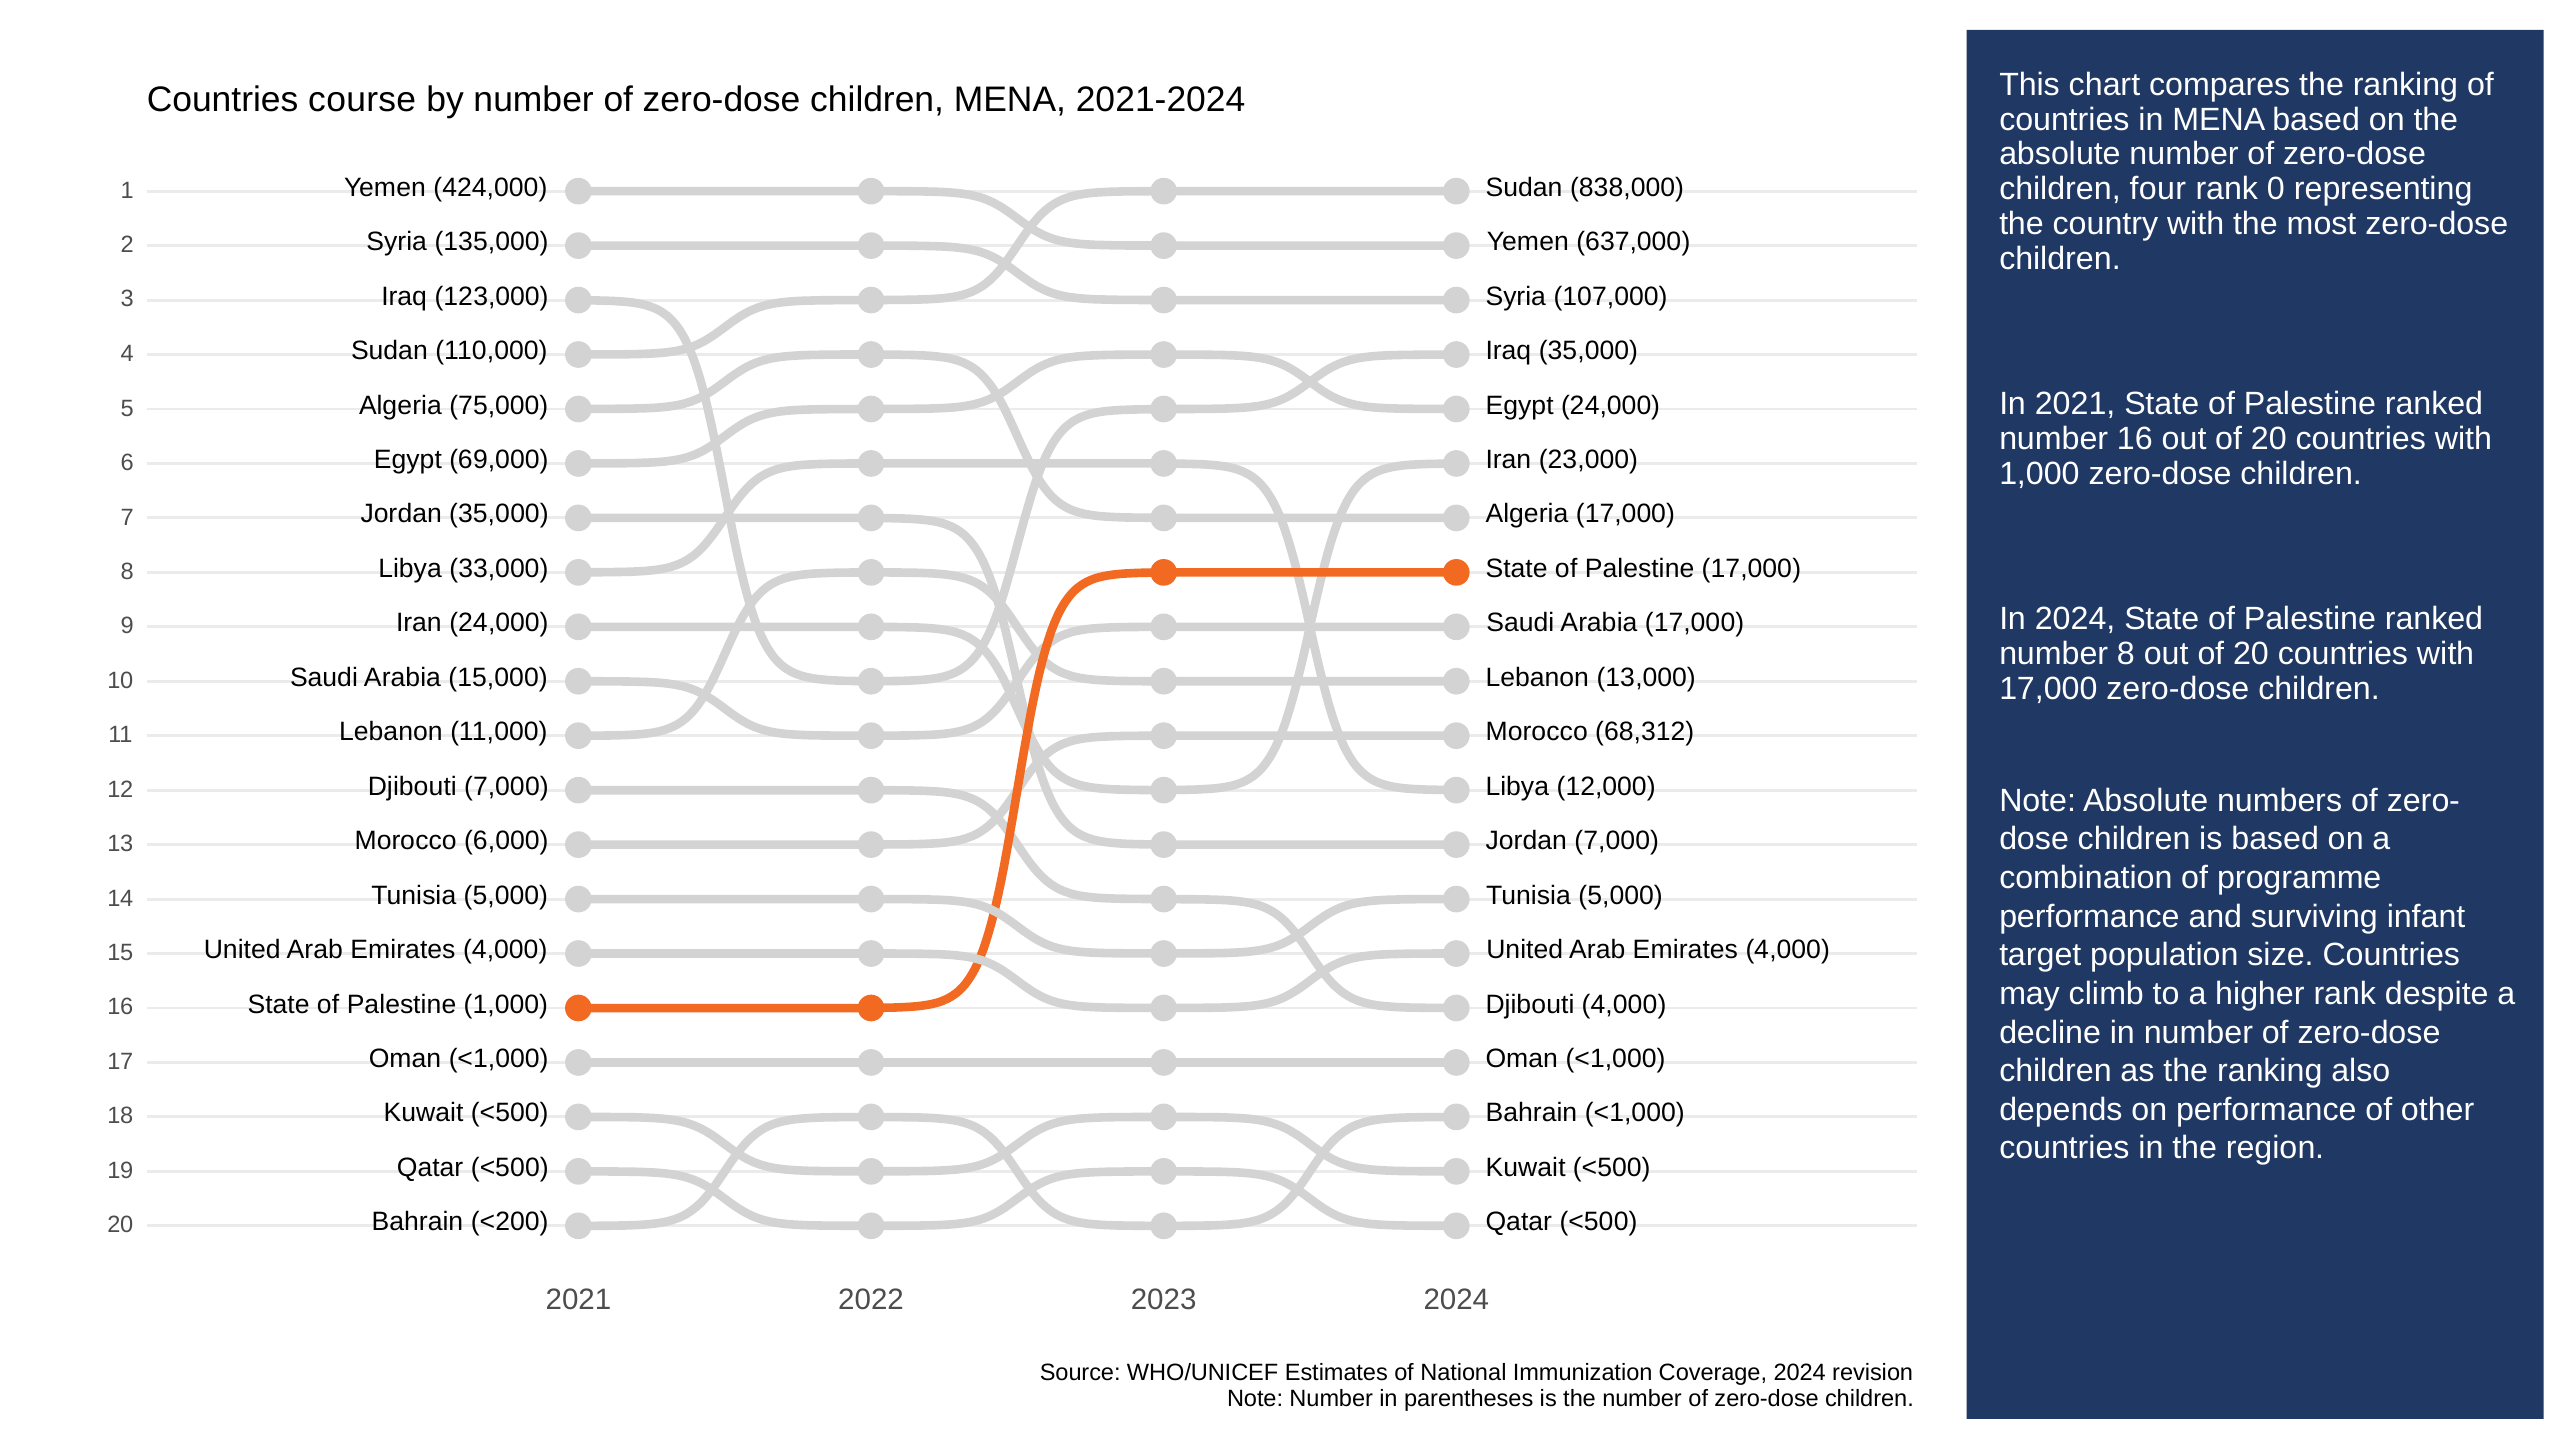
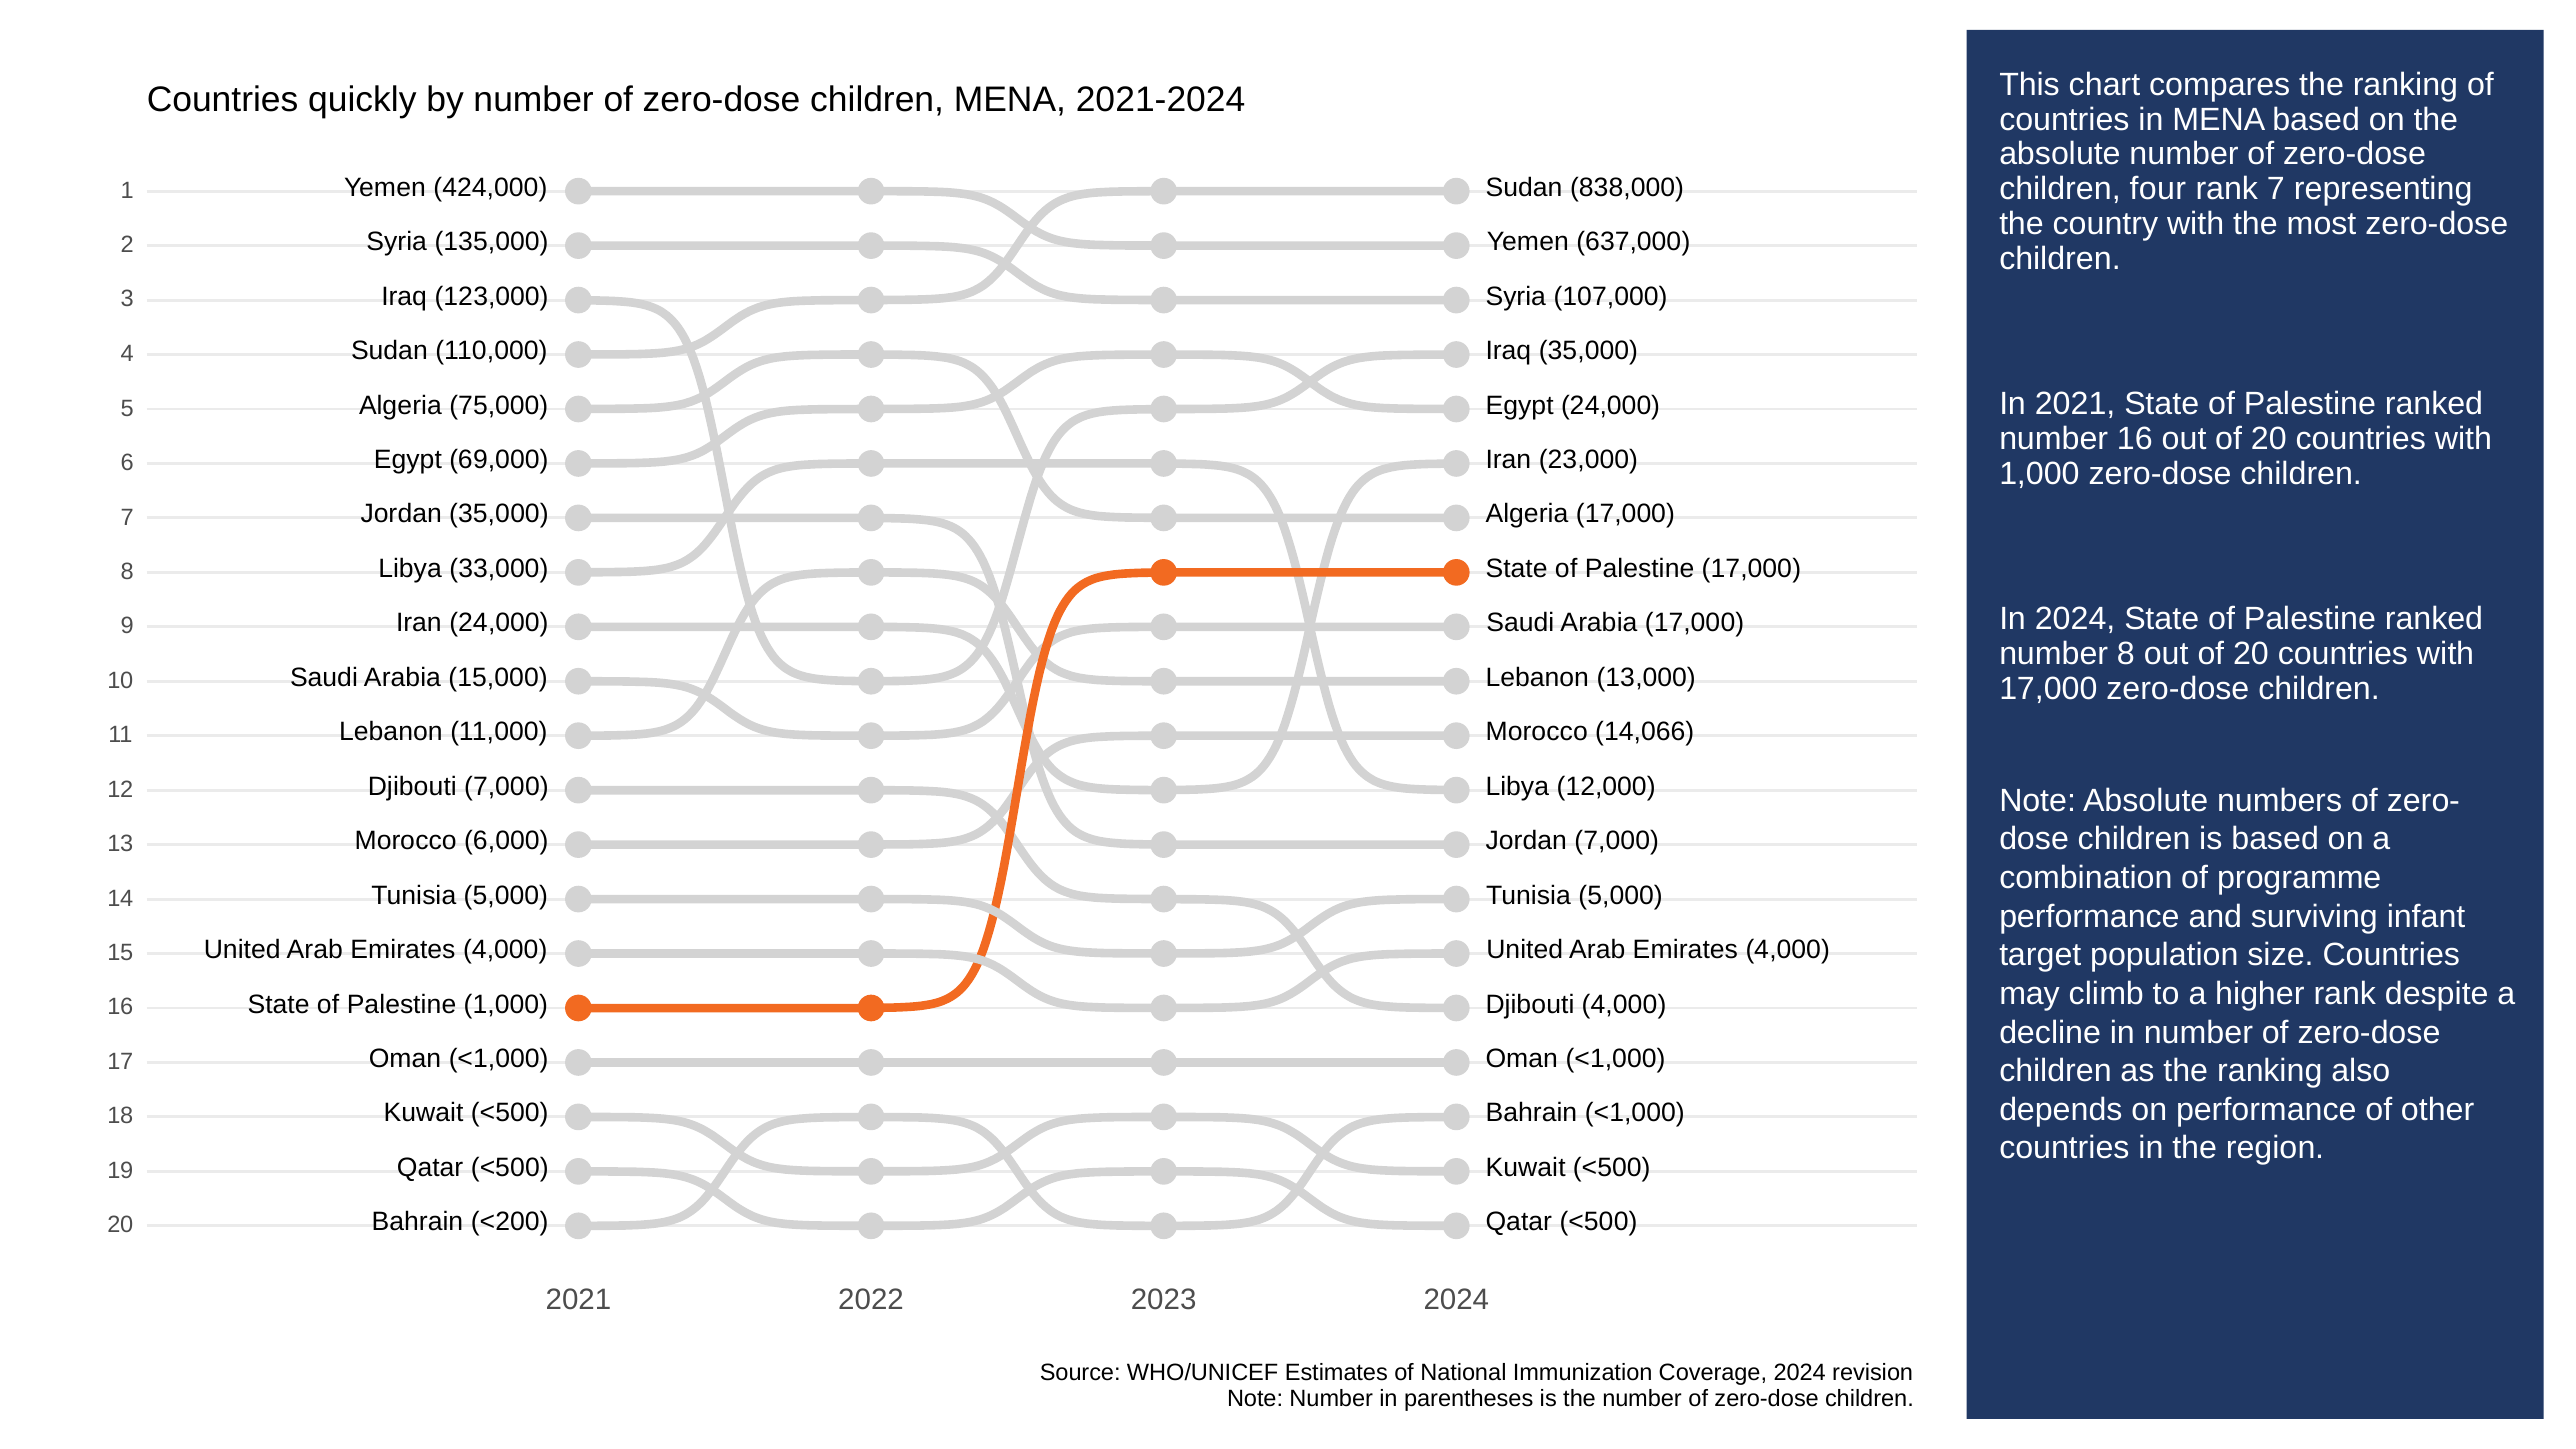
course: course -> quickly
rank 0: 0 -> 7
68,312: 68,312 -> 14,066
